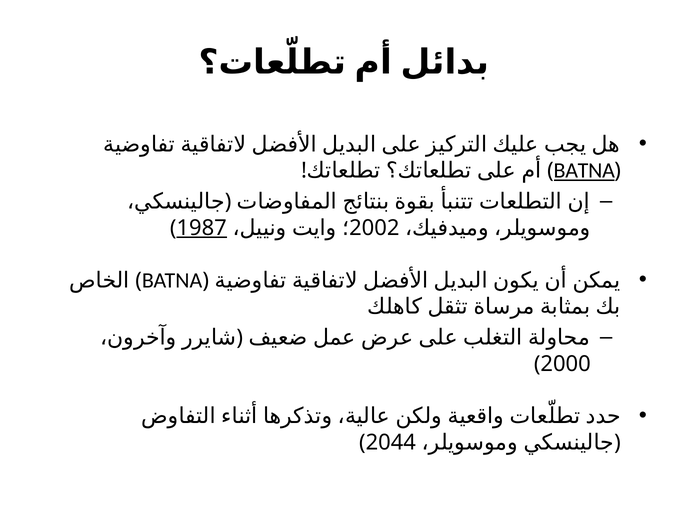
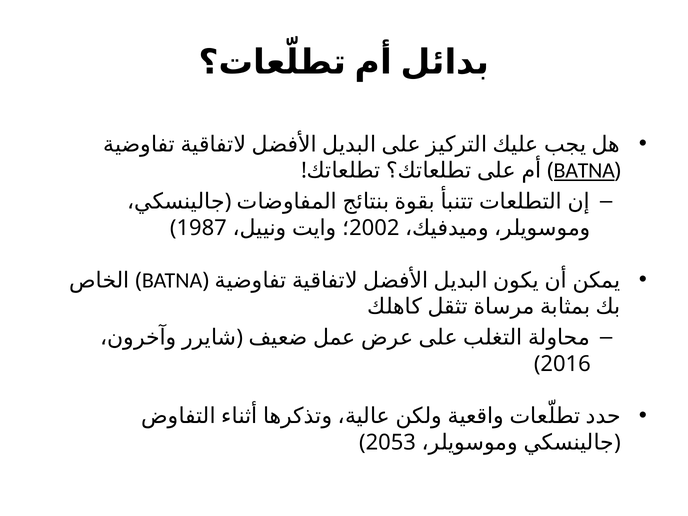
1987 underline: present -> none
2000: 2000 -> 2016
2044: 2044 -> 2053
